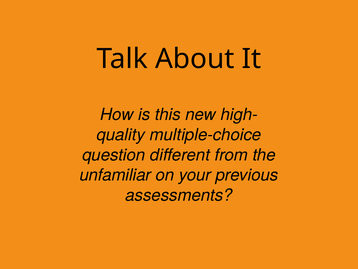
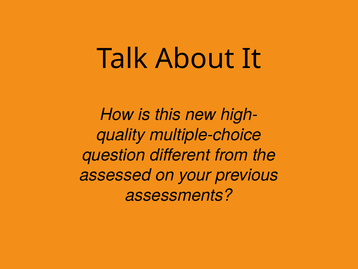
unfamiliar: unfamiliar -> assessed
